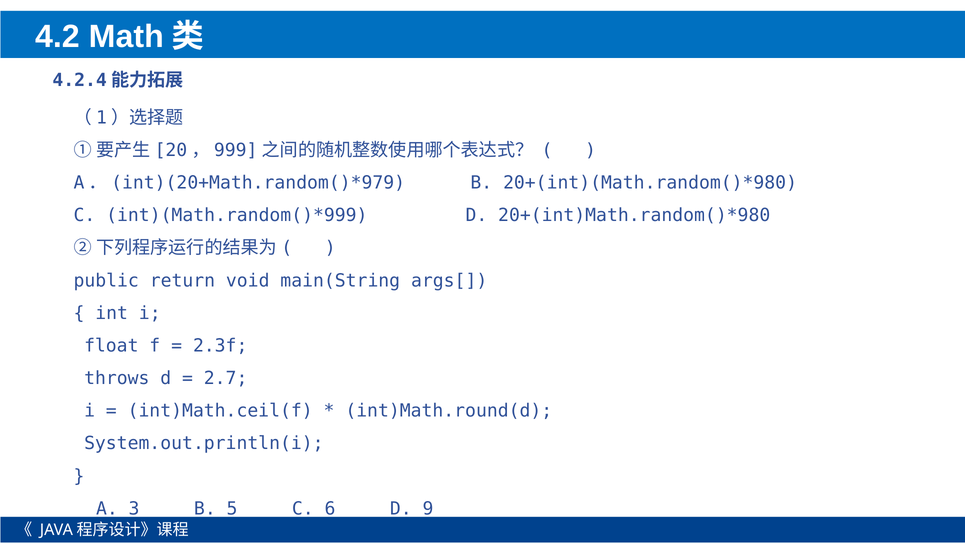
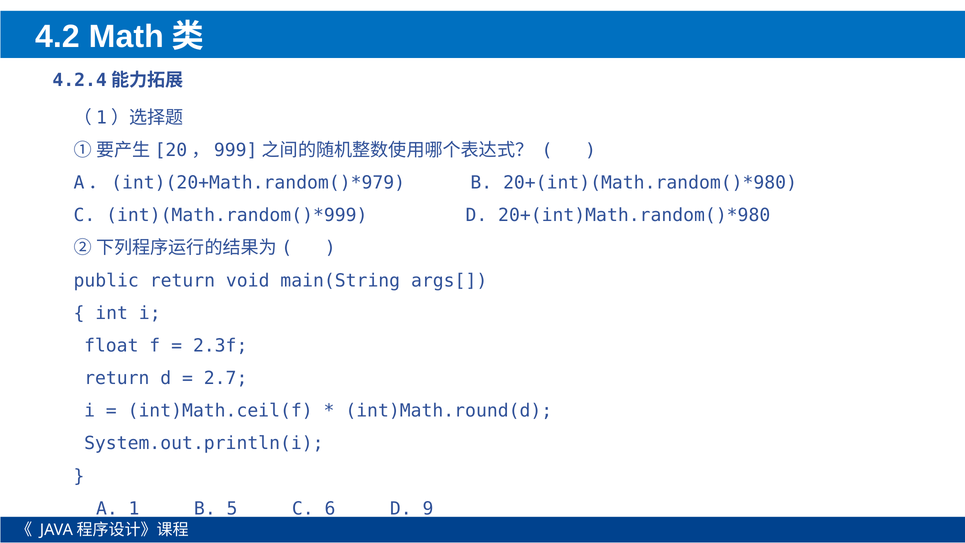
throws at (117, 378): throws -> return
3: 3 -> 1
